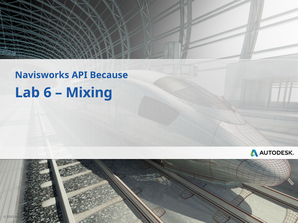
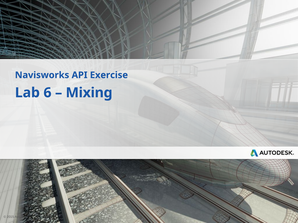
Because: Because -> Exercise
